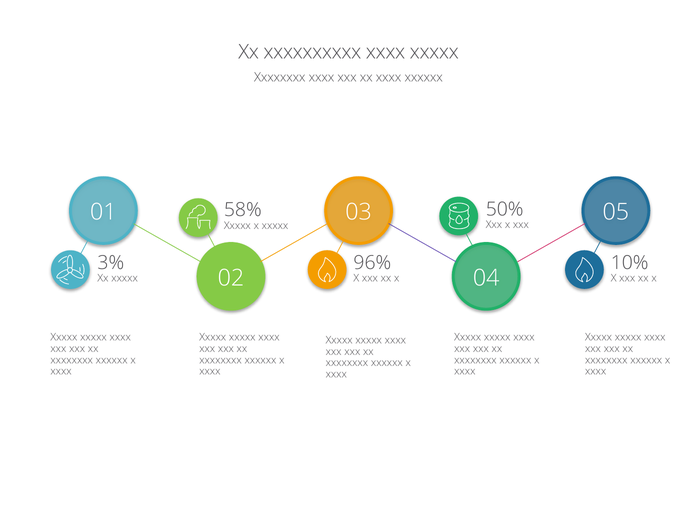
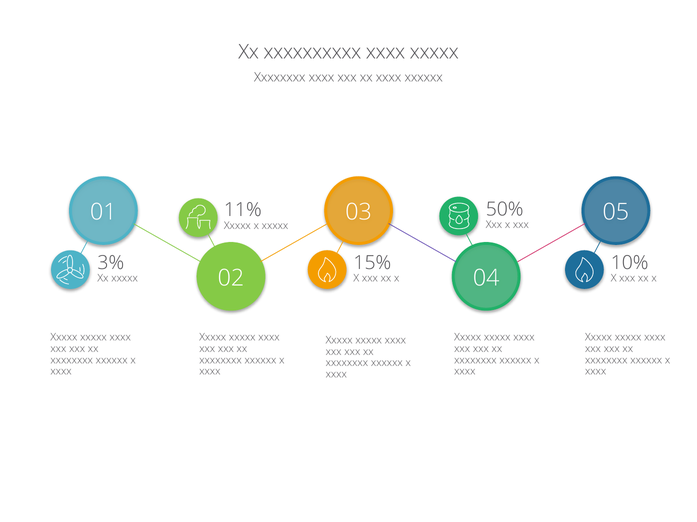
58%: 58% -> 11%
96%: 96% -> 15%
